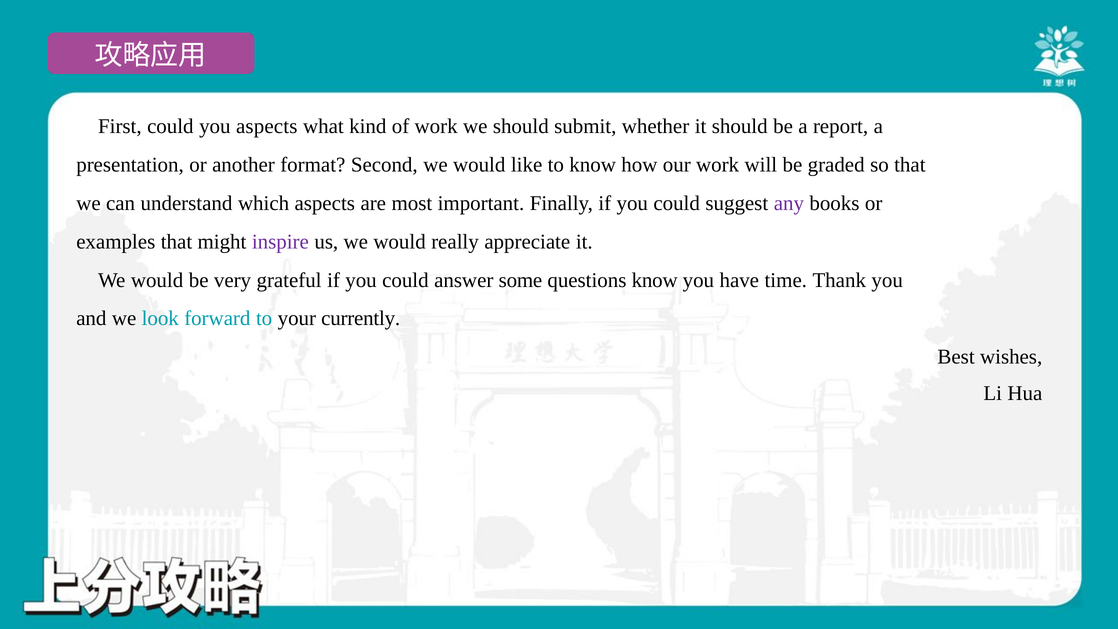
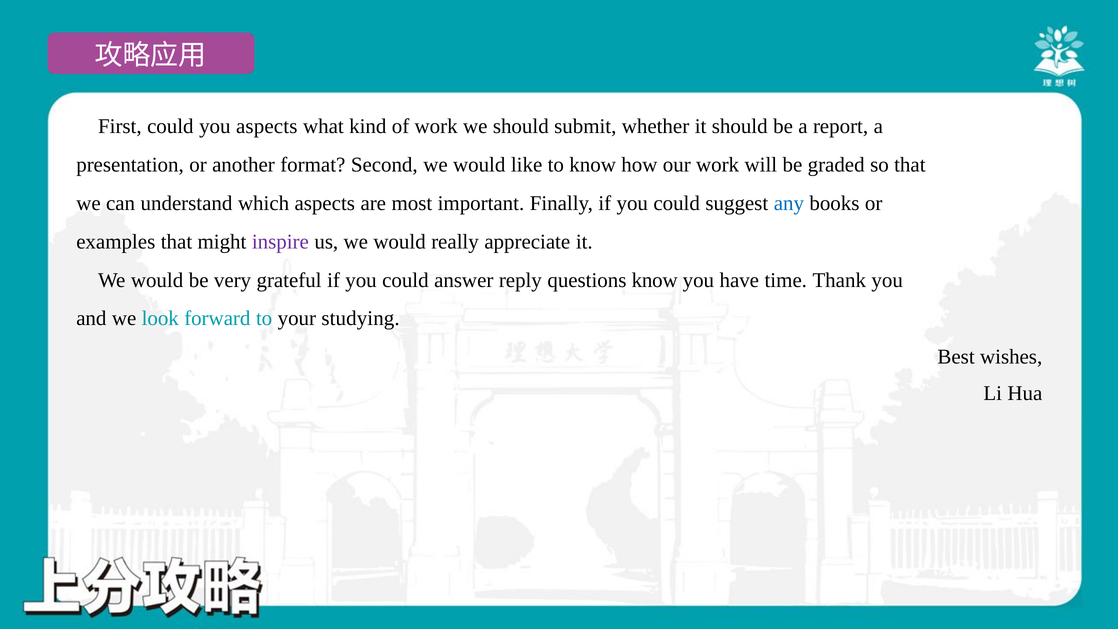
any colour: purple -> blue
some: some -> reply
currently: currently -> studying
